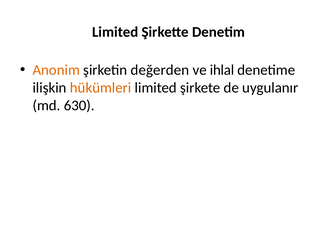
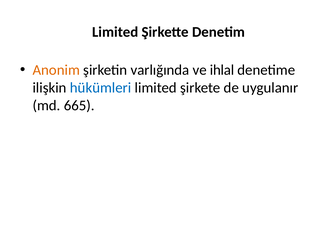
değerden: değerden -> varlığında
hükümleri colour: orange -> blue
630: 630 -> 665
